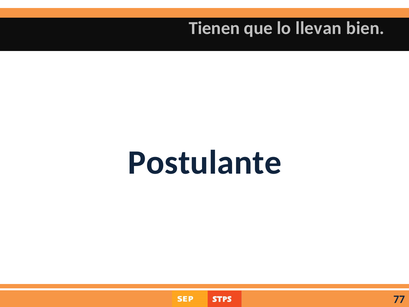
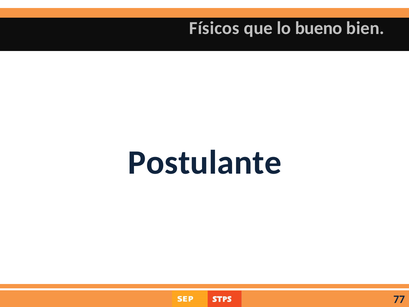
Tienen: Tienen -> Físicos
llevan: llevan -> bueno
